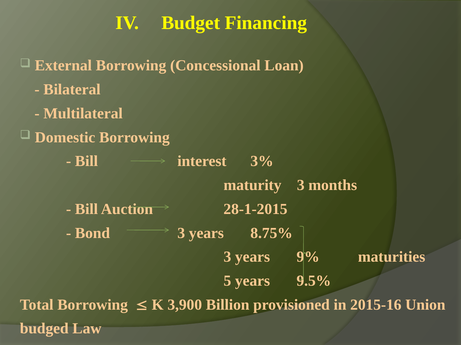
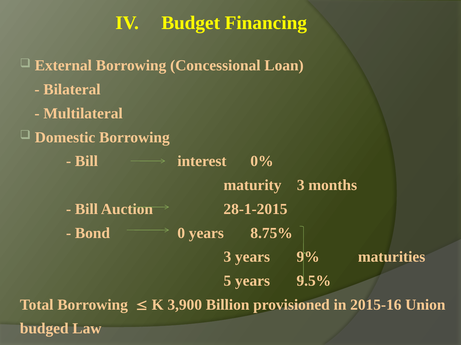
3%: 3% -> 0%
Bond 3: 3 -> 0
